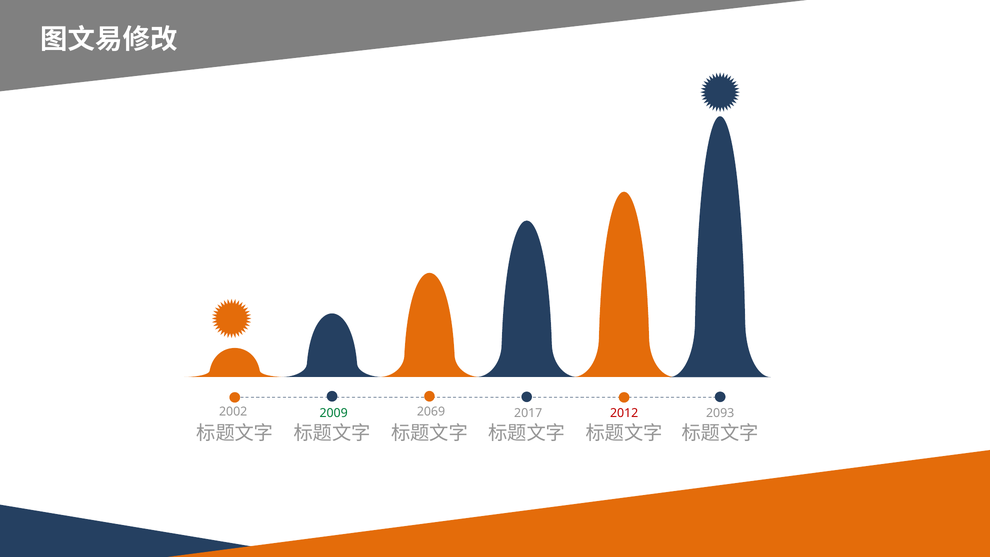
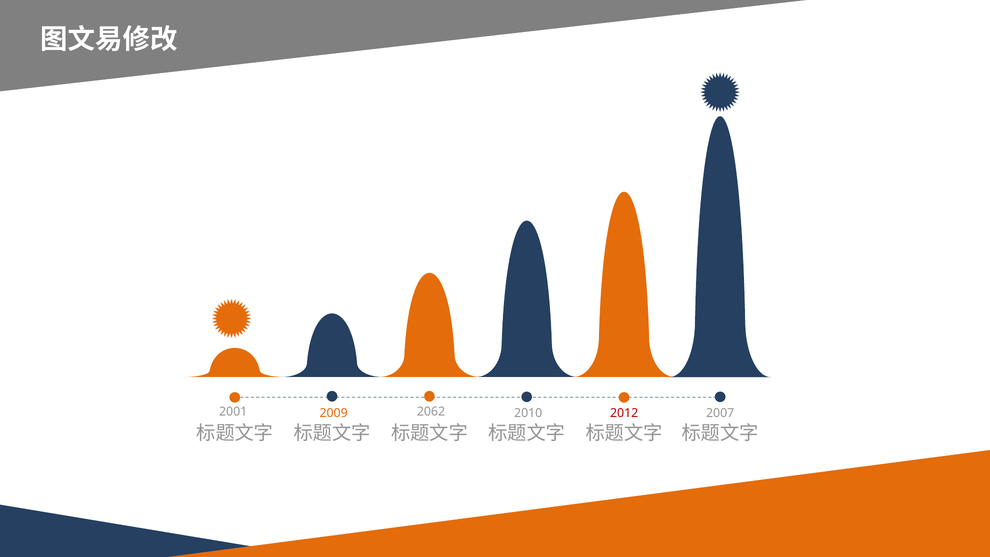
2002: 2002 -> 2001
2069: 2069 -> 2062
2009 colour: green -> orange
2017: 2017 -> 2010
2093: 2093 -> 2007
